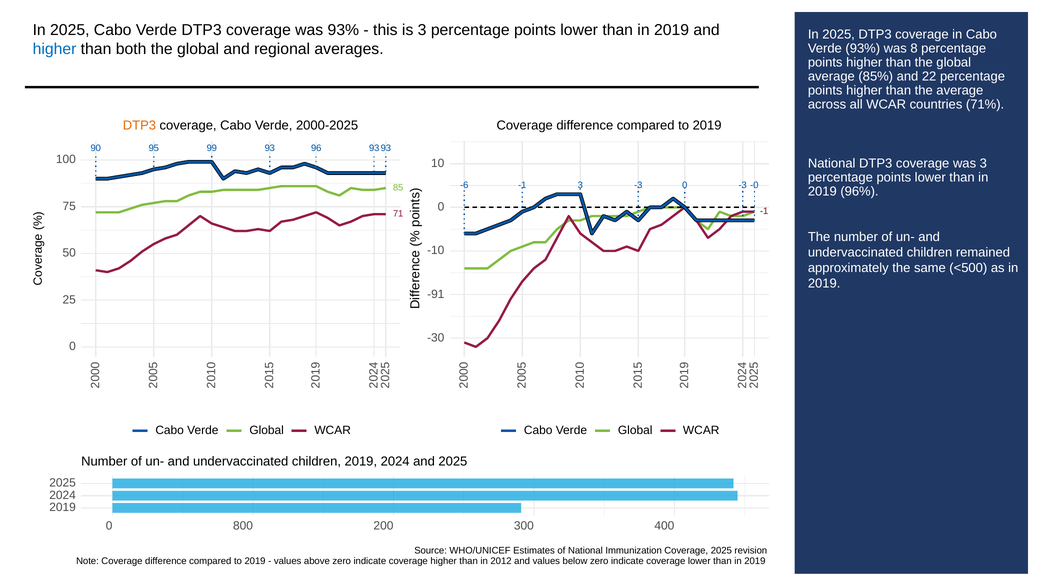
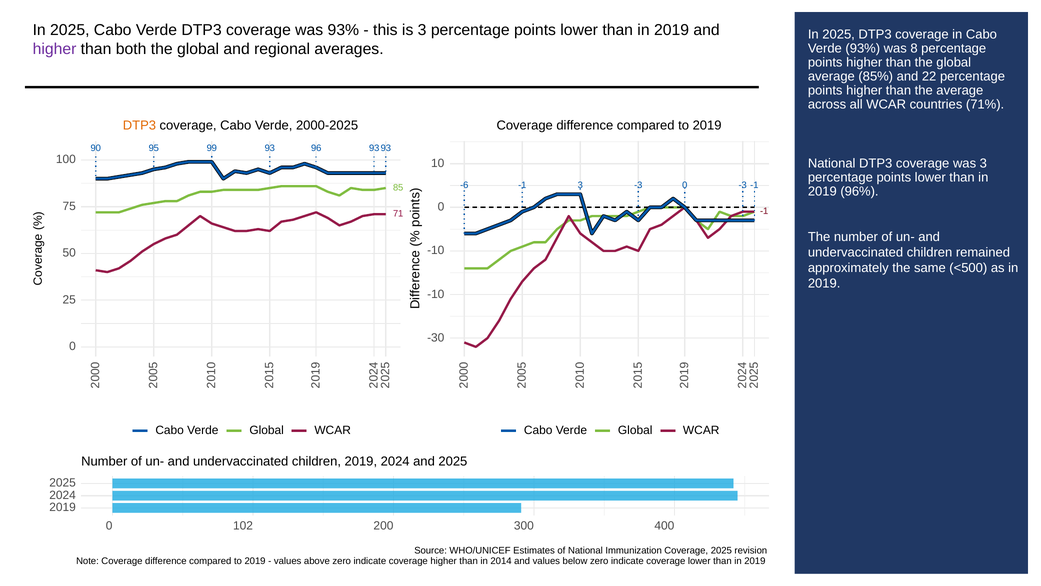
higher at (55, 49) colour: blue -> purple
-3 -0: -0 -> -1
-91 at (436, 294): -91 -> -10
800: 800 -> 102
2012: 2012 -> 2014
